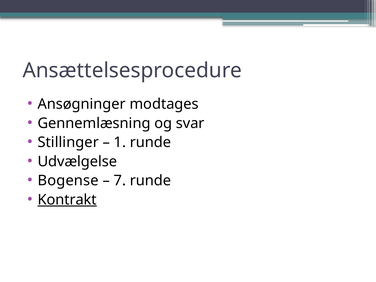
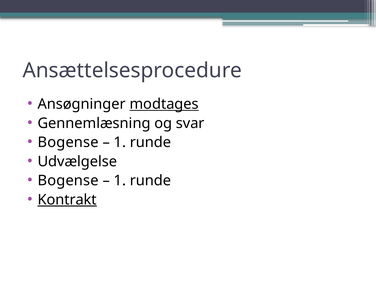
modtages underline: none -> present
Stillinger at (68, 142): Stillinger -> Bogense
7 at (120, 181): 7 -> 1
